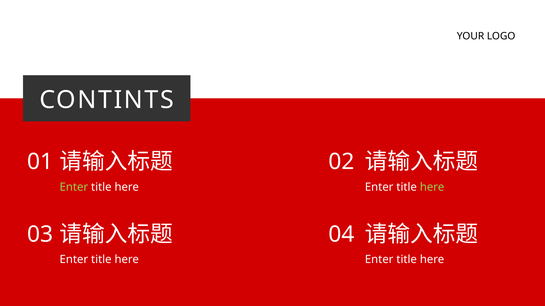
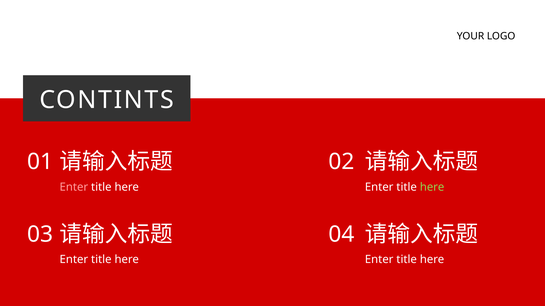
Enter at (74, 187) colour: light green -> pink
